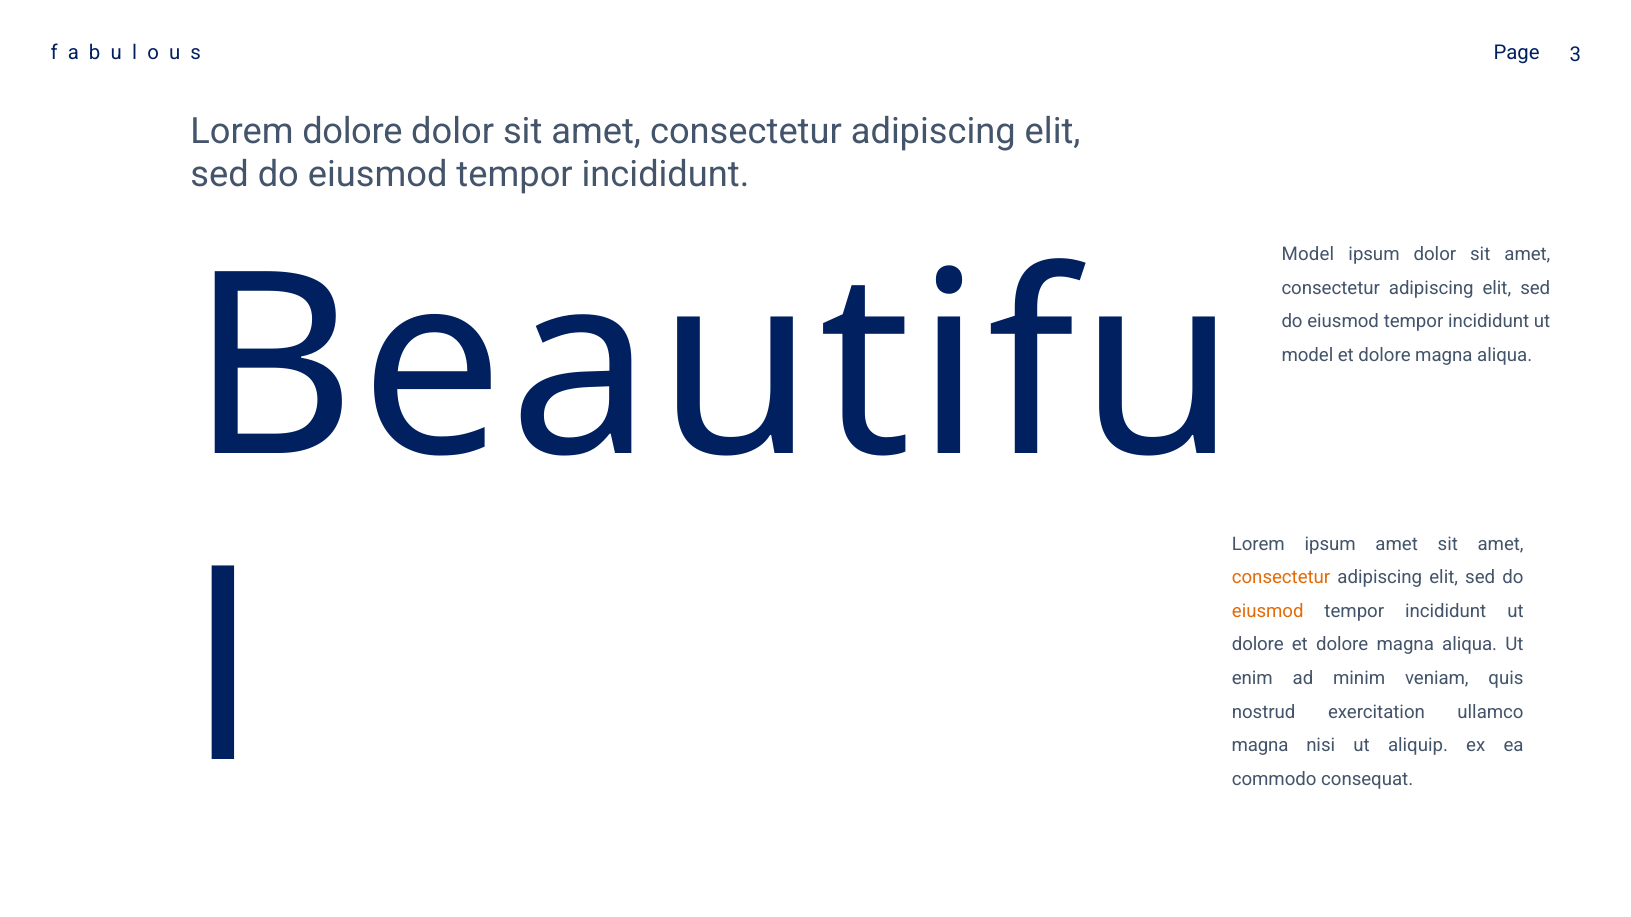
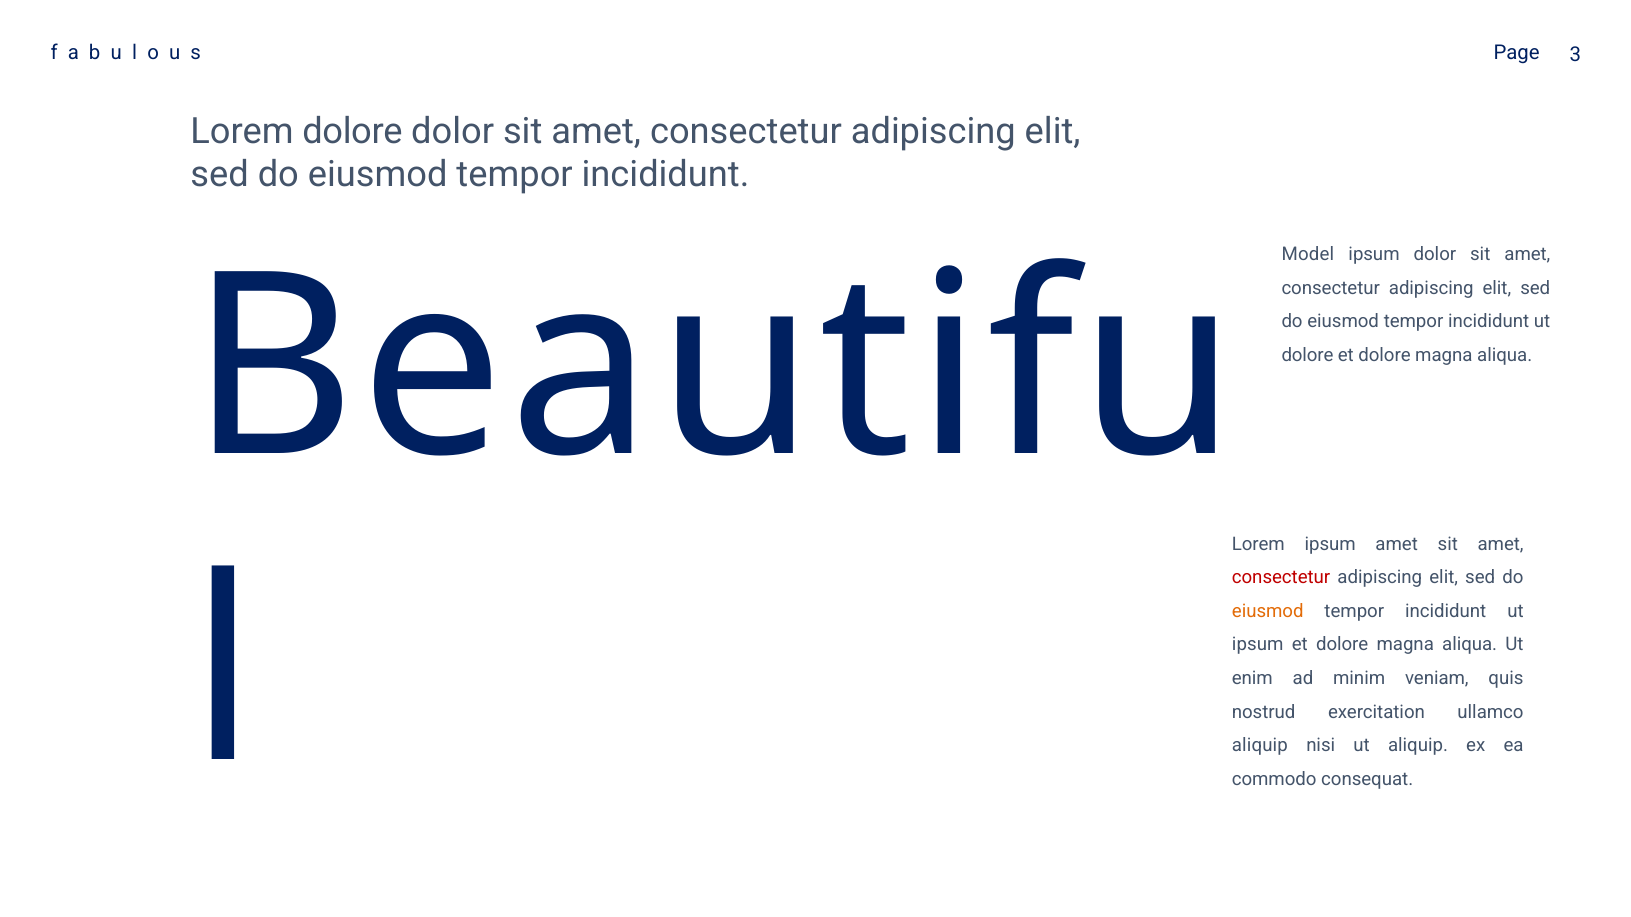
model at (1307, 355): model -> dolore
consectetur at (1281, 578) colour: orange -> red
dolore at (1258, 645): dolore -> ipsum
magna at (1260, 746): magna -> aliquip
